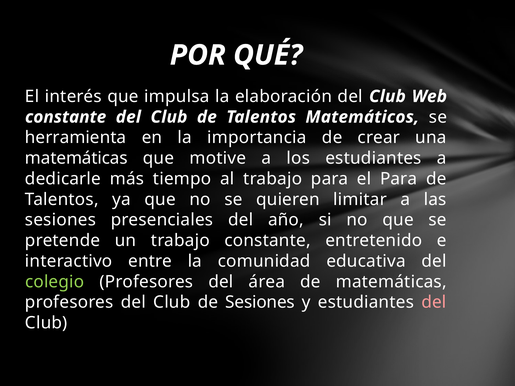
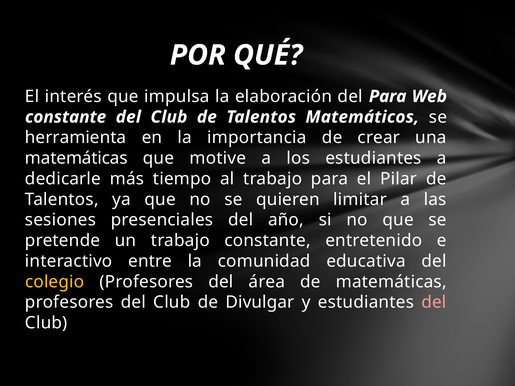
elaboración del Club: Club -> Para
el Para: Para -> Pilar
colegio colour: light green -> yellow
de Sesiones: Sesiones -> Divulgar
